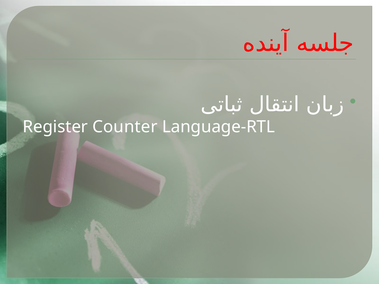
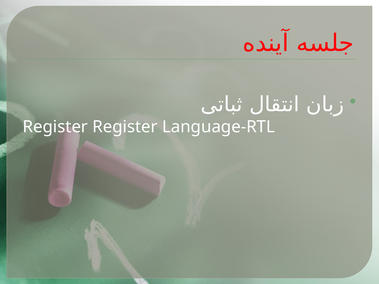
Register Counter: Counter -> Register
